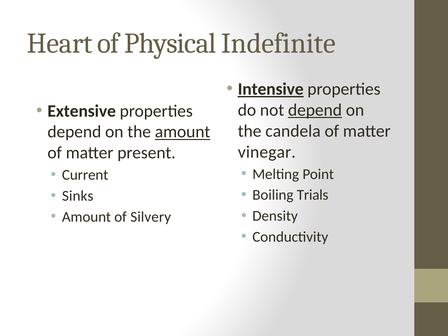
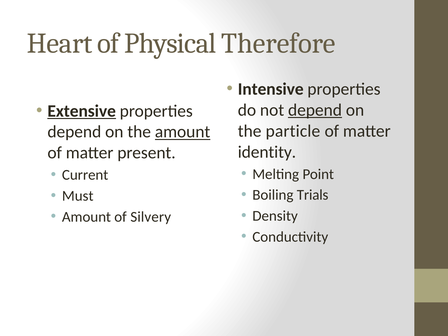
Indefinite: Indefinite -> Therefore
Intensive underline: present -> none
Extensive underline: none -> present
candela: candela -> particle
vinegar: vinegar -> identity
Sinks: Sinks -> Must
